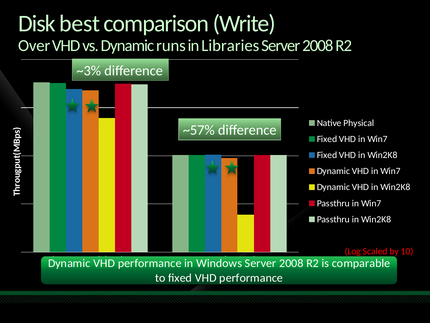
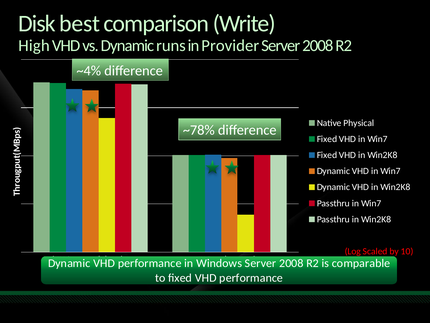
Over: Over -> High
Libraries: Libraries -> Provider
~3%: ~3% -> ~4%
~57%: ~57% -> ~78%
